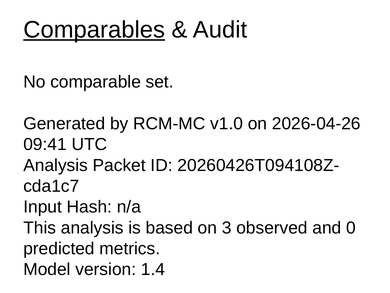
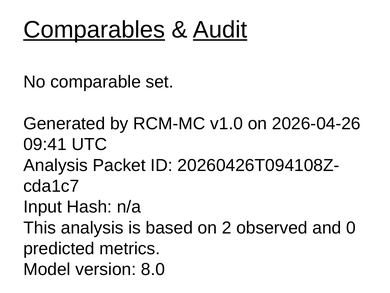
Audit underline: none -> present
3: 3 -> 2
1.4: 1.4 -> 8.0
